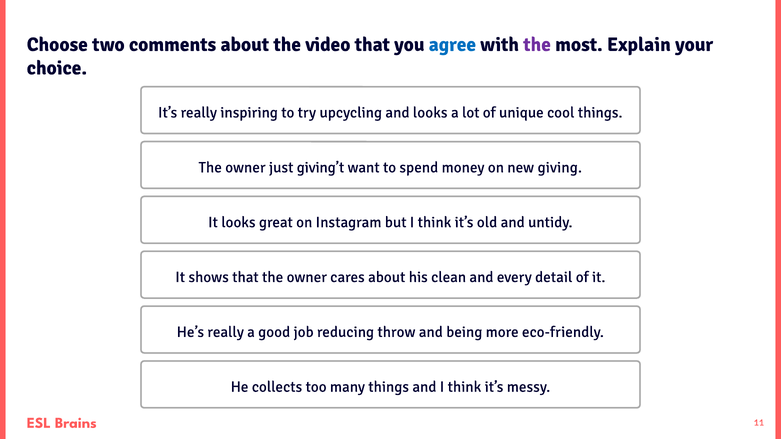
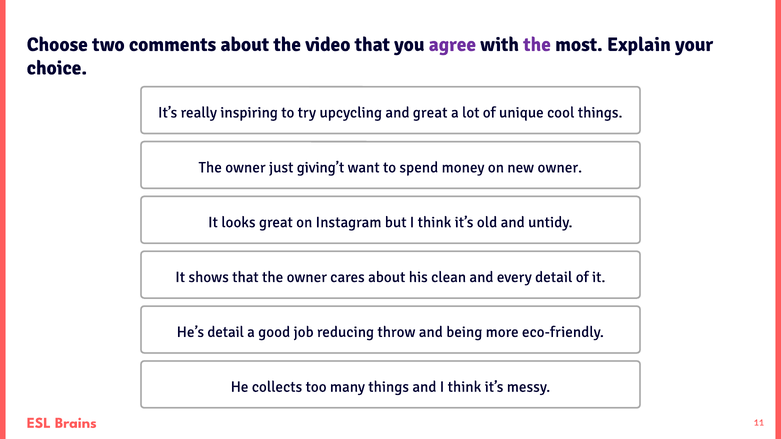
agree colour: blue -> purple
and looks: looks -> great
new giving: giving -> owner
He’s really: really -> detail
